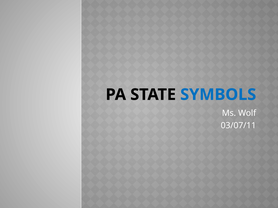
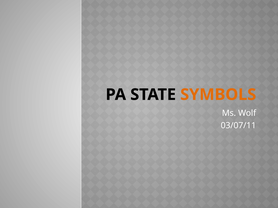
SYMBOLS colour: blue -> orange
